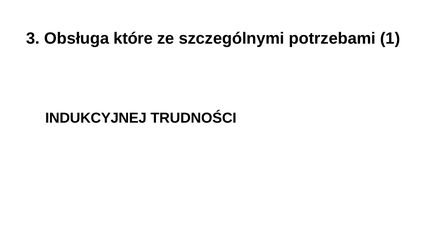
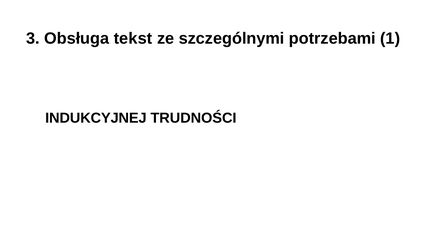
które: które -> tekst
